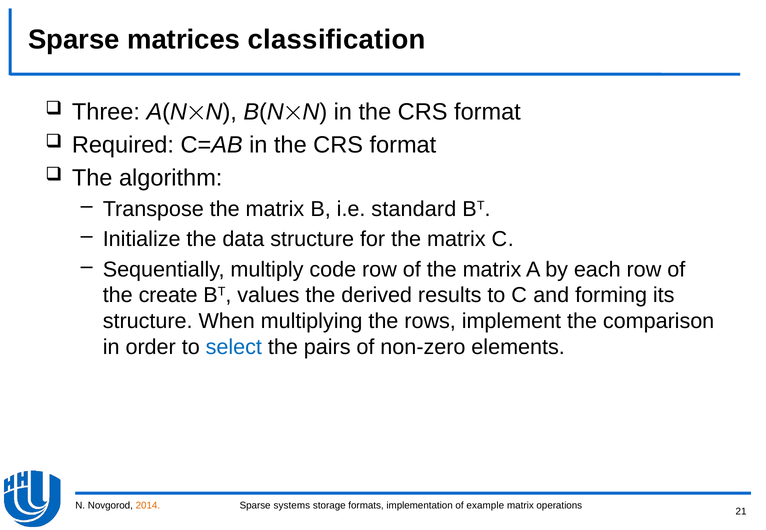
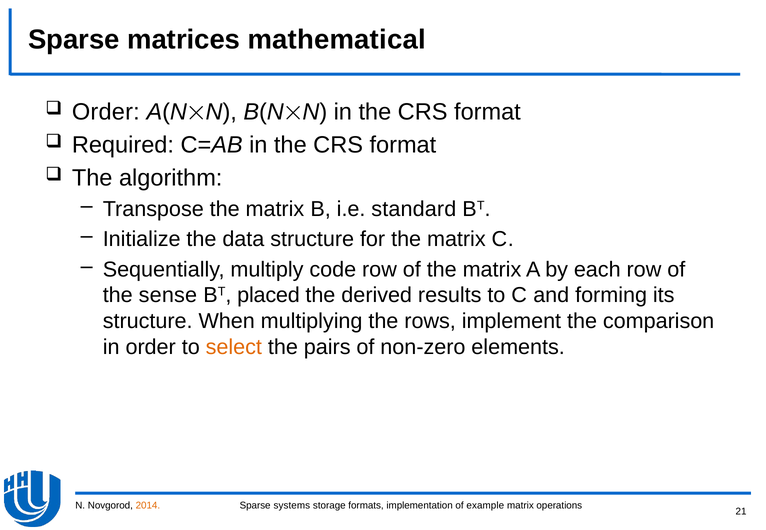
classification: classification -> mathematical
Three at (106, 112): Three -> Order
create: create -> sense
values: values -> placed
select colour: blue -> orange
